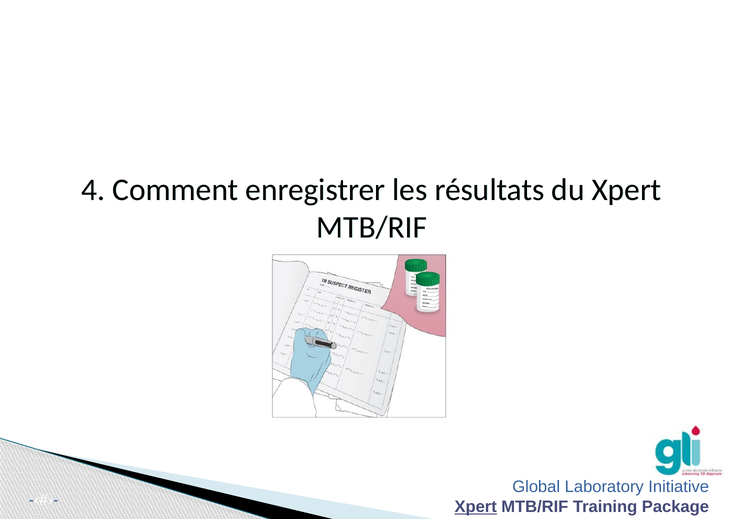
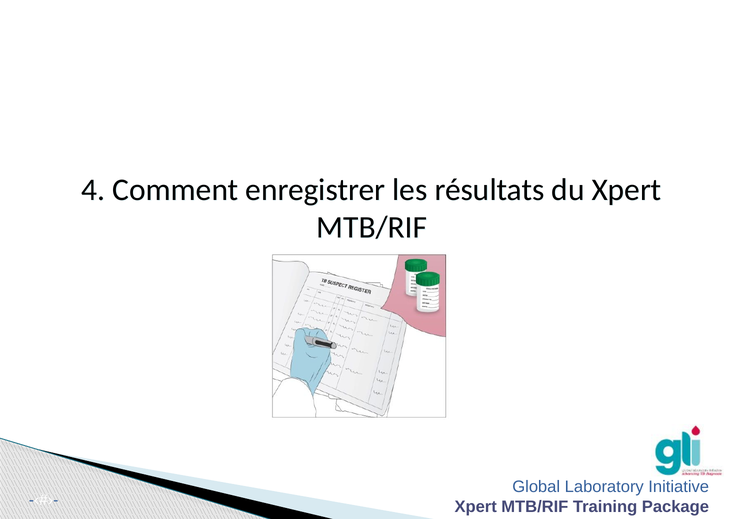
Xpert at (476, 507) underline: present -> none
